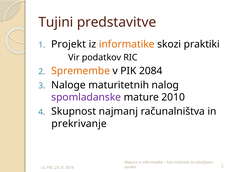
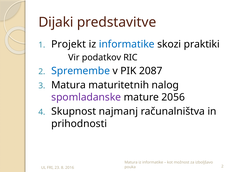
Tujini: Tujini -> Dijaki
informatike at (127, 44) colour: orange -> blue
Spremembe colour: orange -> blue
2084: 2084 -> 2087
Naloge at (69, 85): Naloge -> Matura
2010: 2010 -> 2056
prekrivanje: prekrivanje -> prihodnosti
